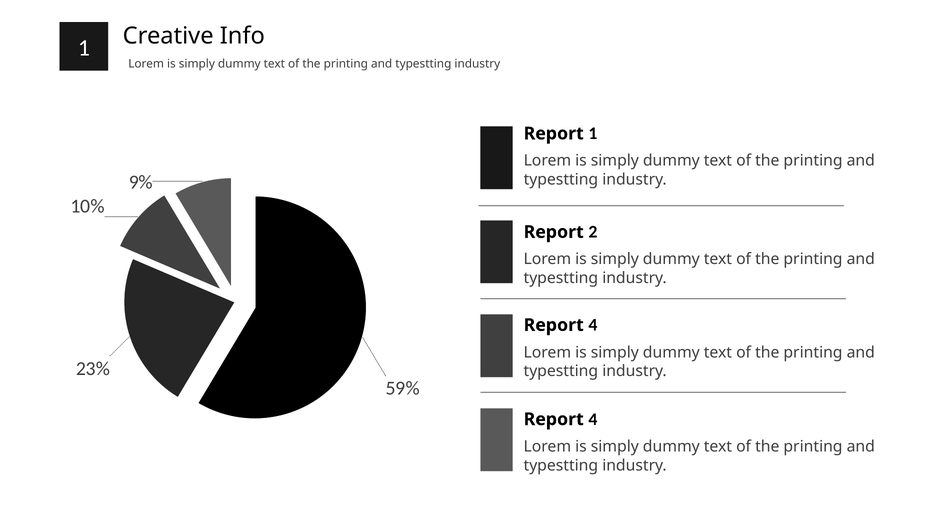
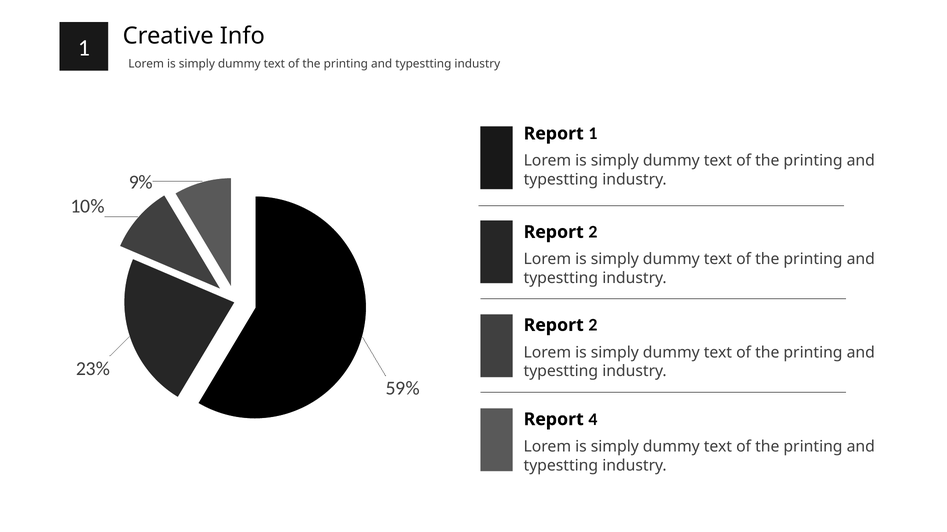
4 at (593, 325): 4 -> 2
